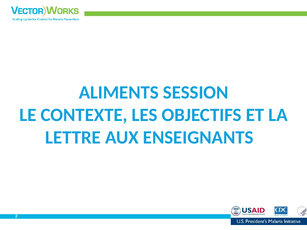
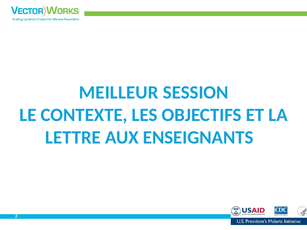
ALIMENTS: ALIMENTS -> MEILLEUR
